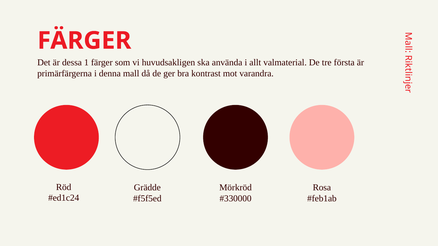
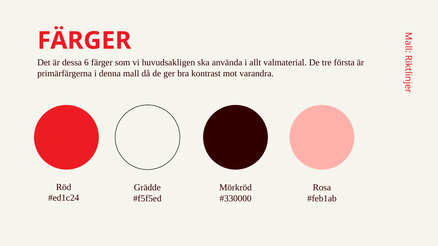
1: 1 -> 6
